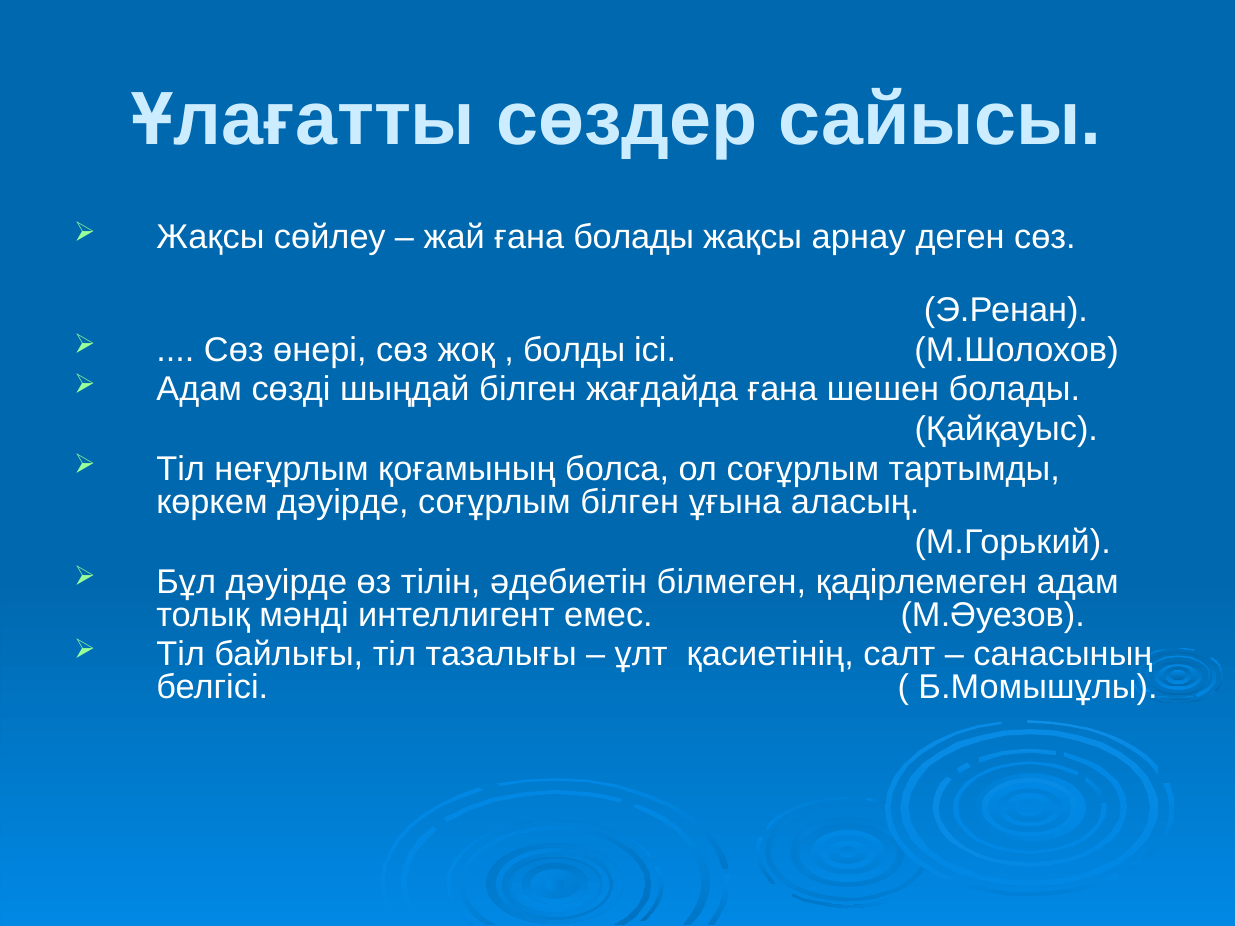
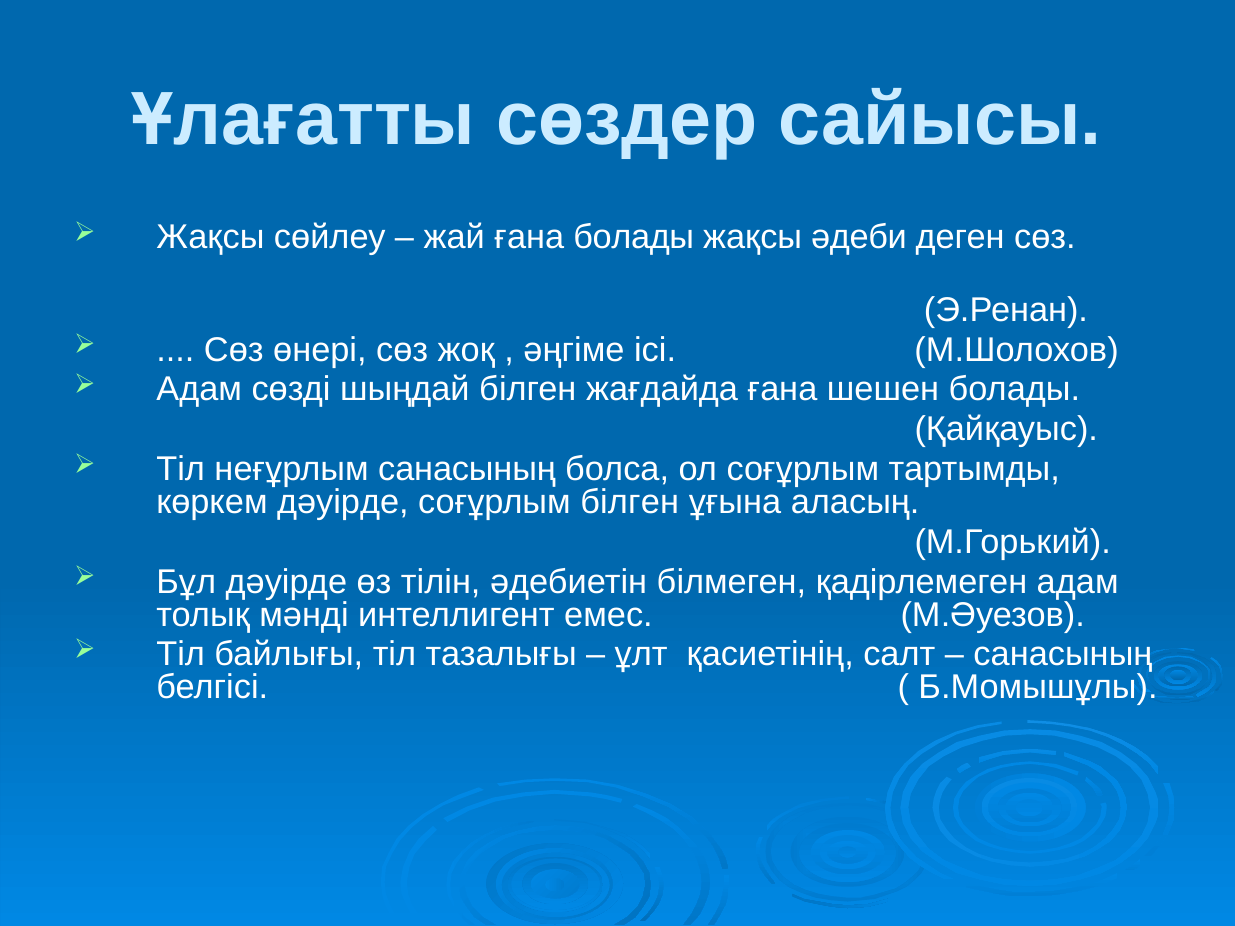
арнау: арнау -> әдеби
болды: болды -> әңгіме
неғұрлым қоғамының: қоғамының -> санасының
